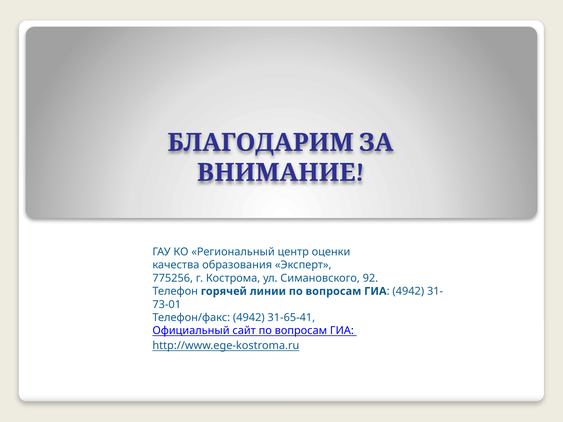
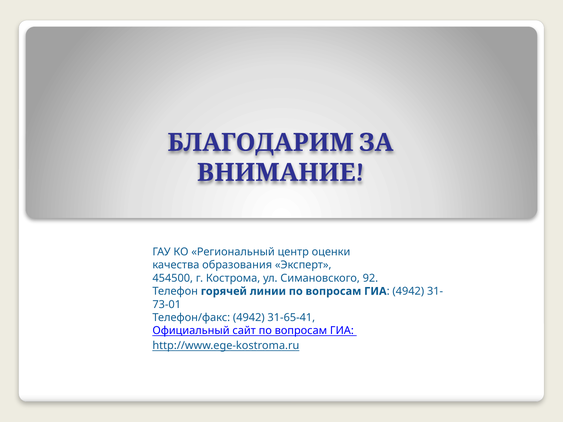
775256: 775256 -> 454500
